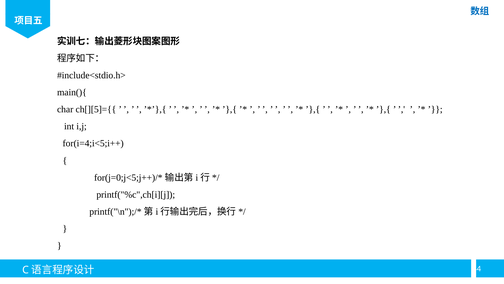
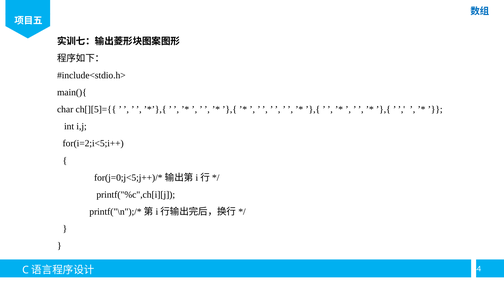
for(i=4;i<5;i++: for(i=4;i<5;i++ -> for(i=2;i<5;i++
